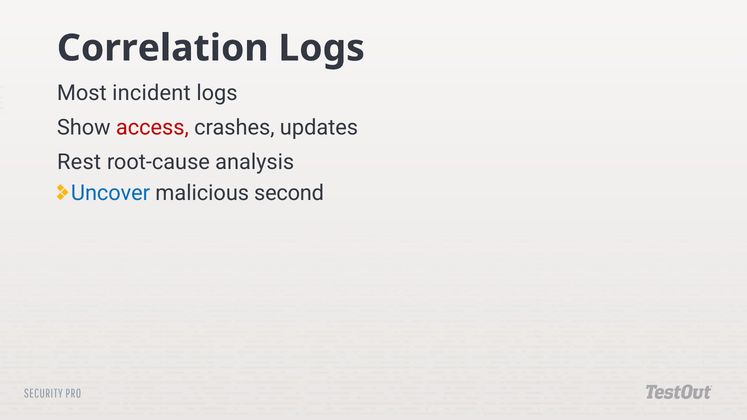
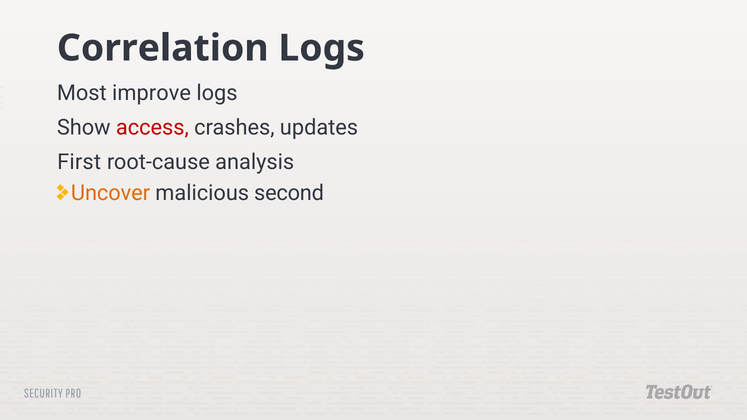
incident: incident -> improve
Rest: Rest -> First
Uncover colour: blue -> orange
